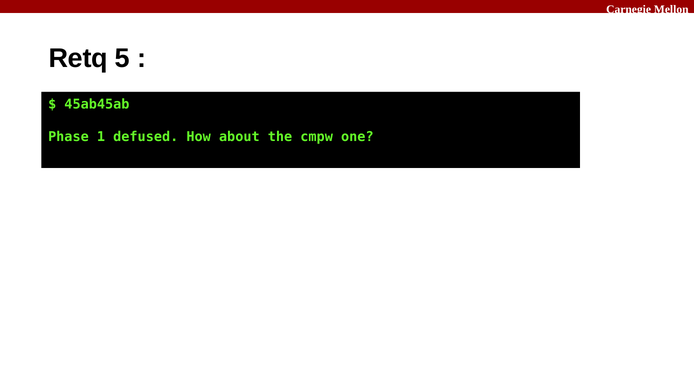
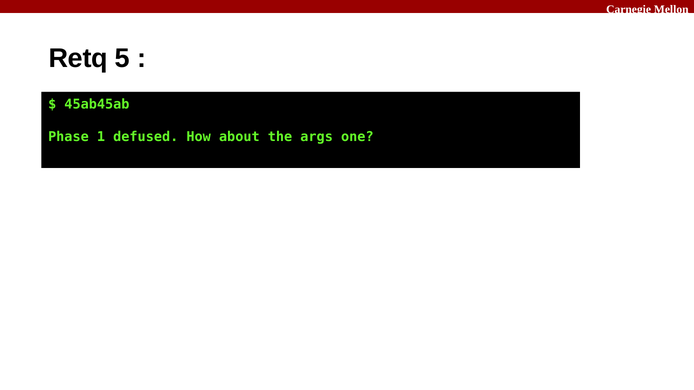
cmpw: cmpw -> args
